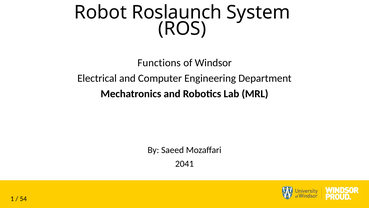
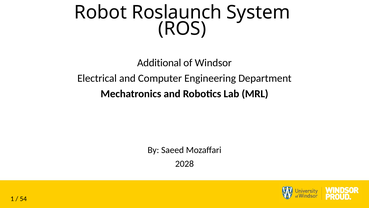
Functions: Functions -> Additional
2041: 2041 -> 2028
